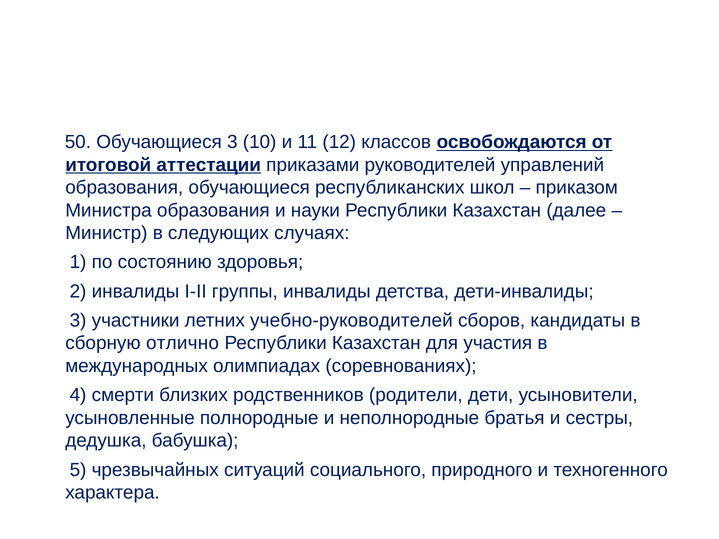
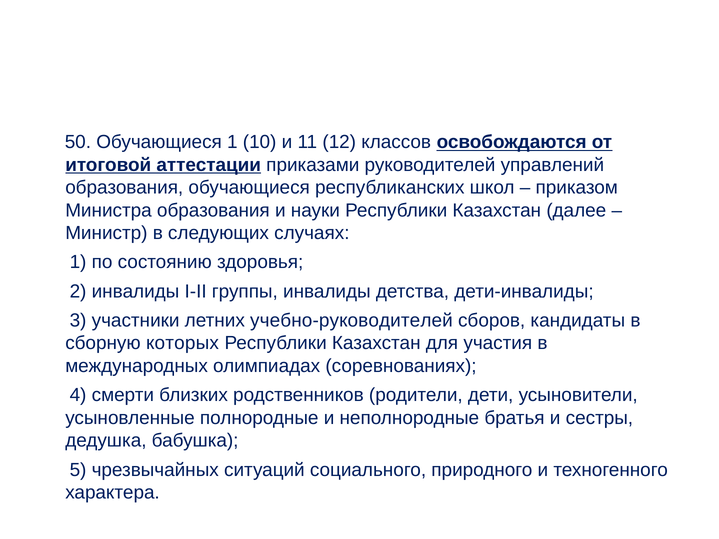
Обучающиеся 3: 3 -> 1
отлично: отлично -> которых
